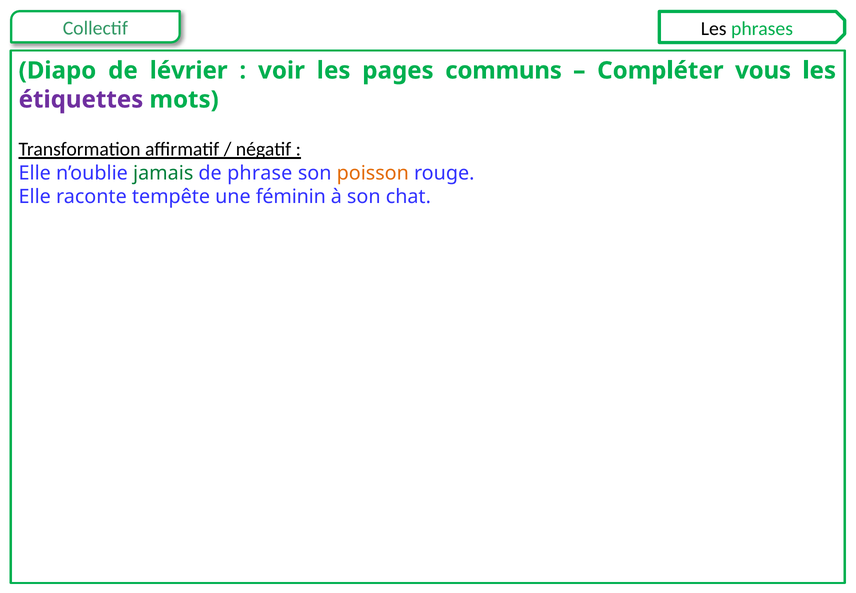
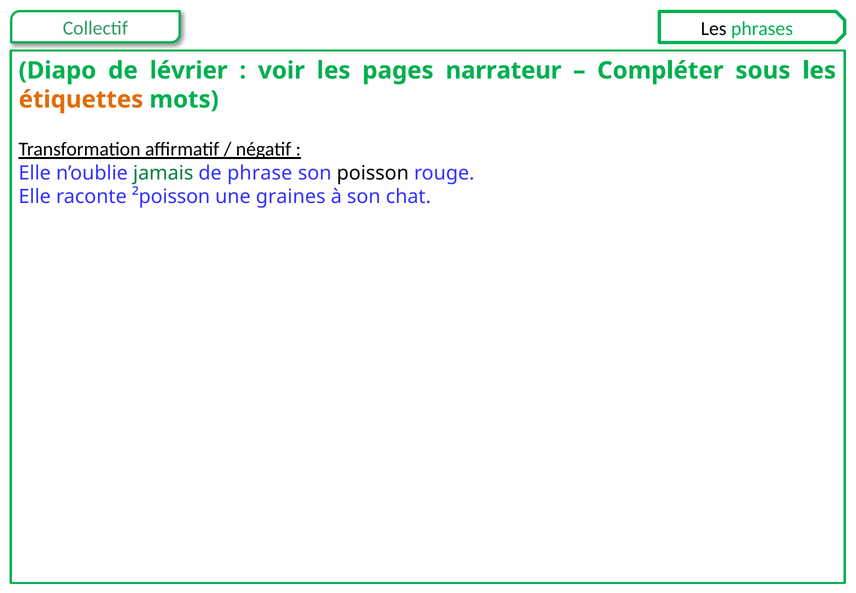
communs: communs -> narrateur
vous: vous -> sous
étiquettes colour: purple -> orange
poisson colour: orange -> black
tempête: tempête -> ²poisson
féminin: féminin -> graines
